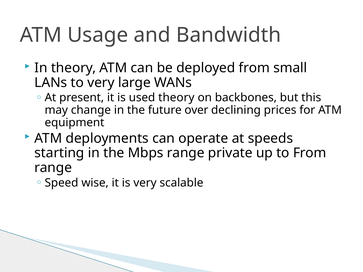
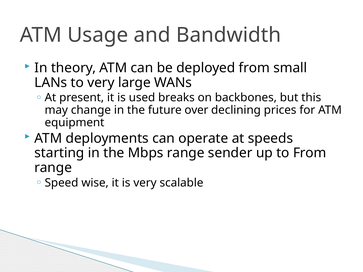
used theory: theory -> breaks
private: private -> sender
